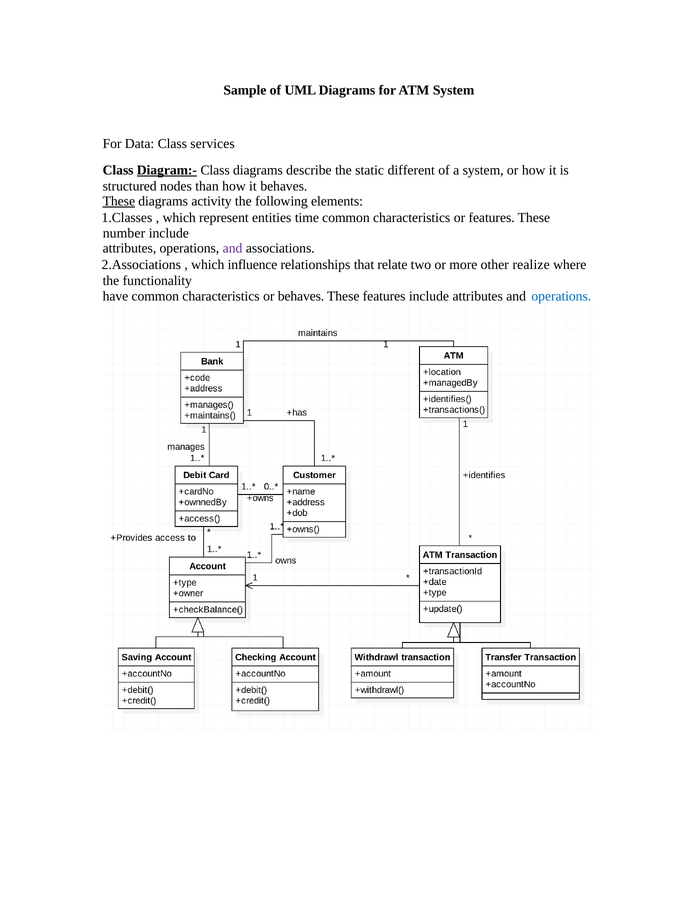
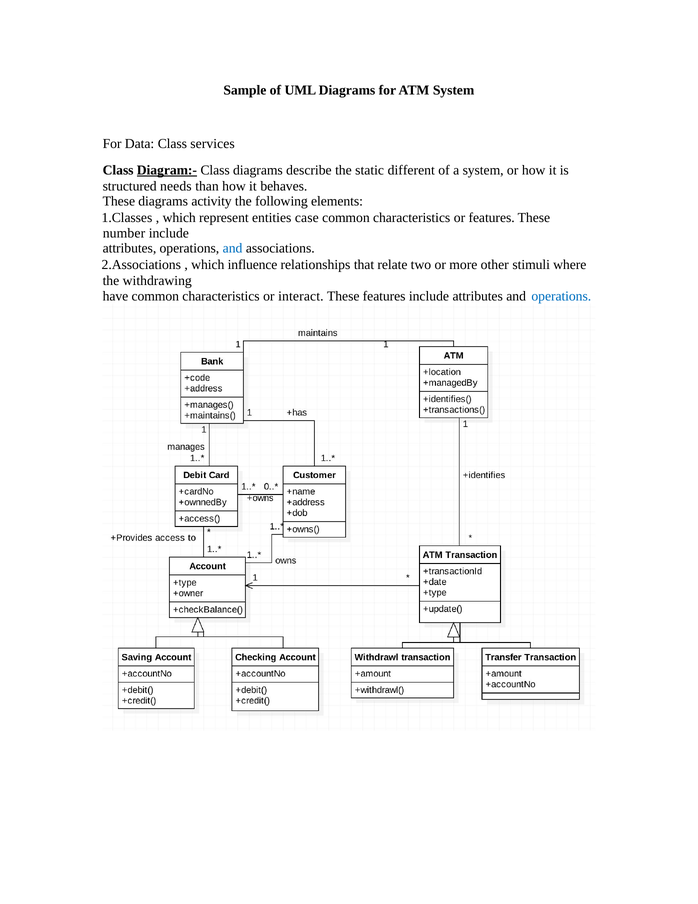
nodes: nodes -> needs
These at (119, 201) underline: present -> none
time: time -> case
and at (233, 248) colour: purple -> blue
realize: realize -> stimuli
functionality: functionality -> withdrawing
or behaves: behaves -> interact
